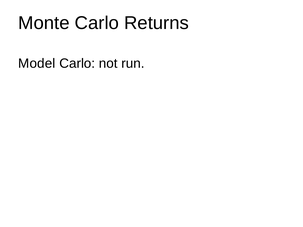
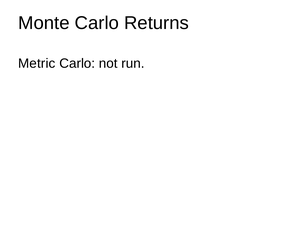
Model: Model -> Metric
